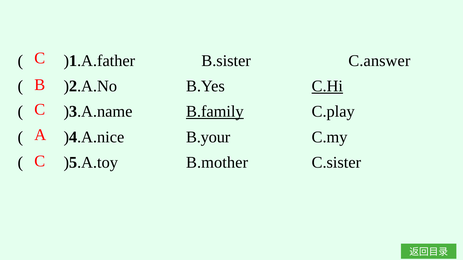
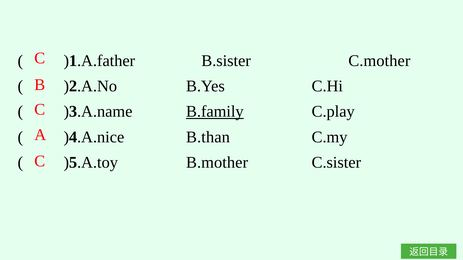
C.answer: C.answer -> C.mother
C.Hi underline: present -> none
B.your: B.your -> B.than
